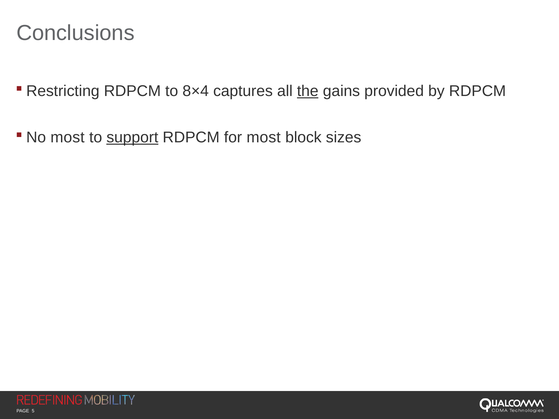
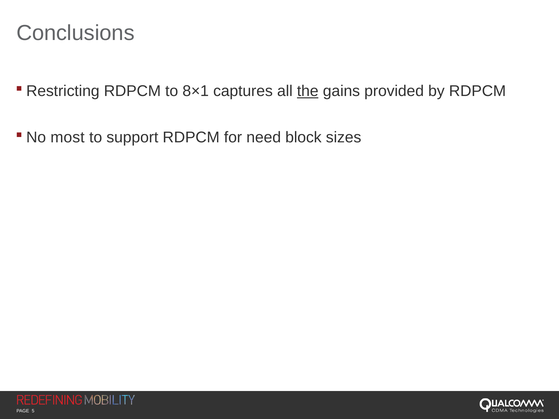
8×4: 8×4 -> 8×1
support underline: present -> none
for most: most -> need
